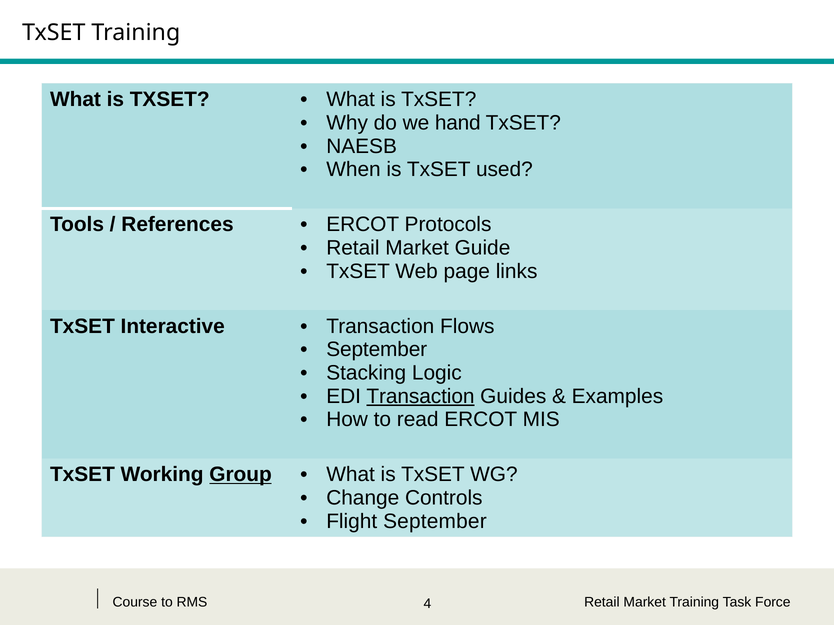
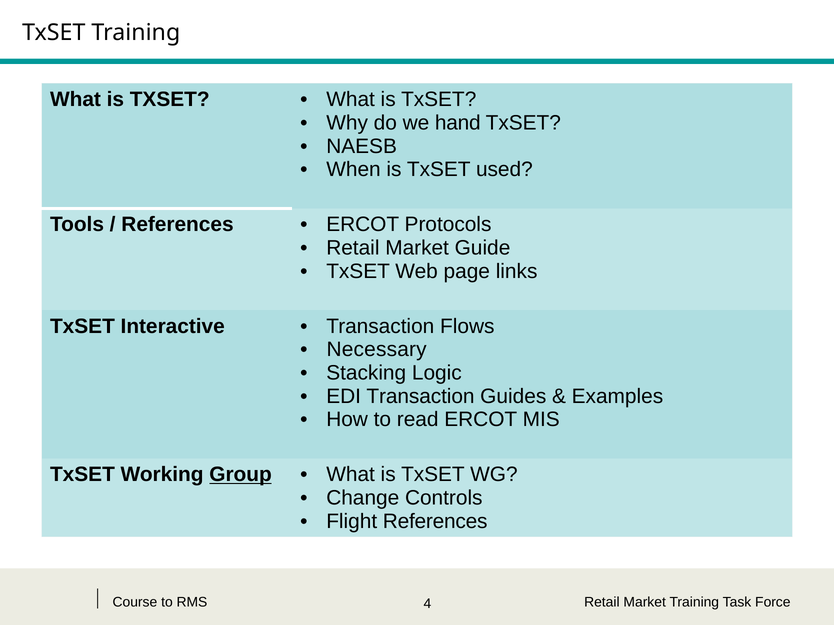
September at (377, 350): September -> Necessary
Transaction at (420, 396) underline: present -> none
Flight September: September -> References
